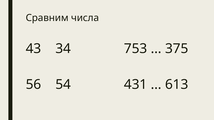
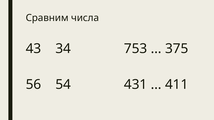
613: 613 -> 411
